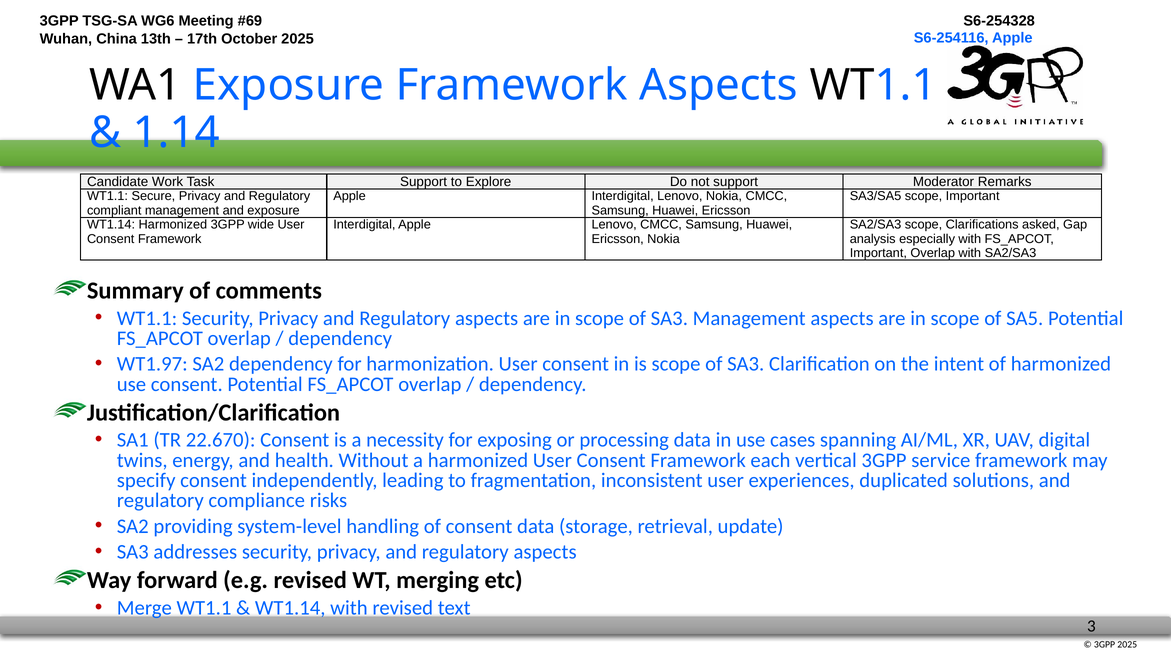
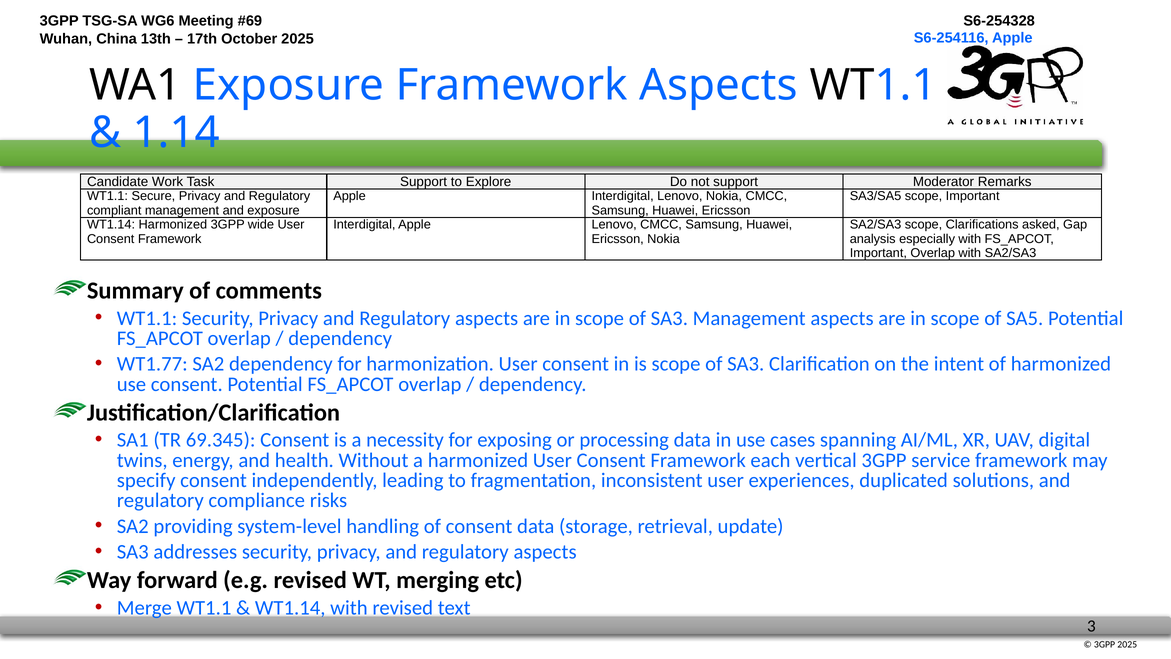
WT1.97: WT1.97 -> WT1.77
22.670: 22.670 -> 69.345
